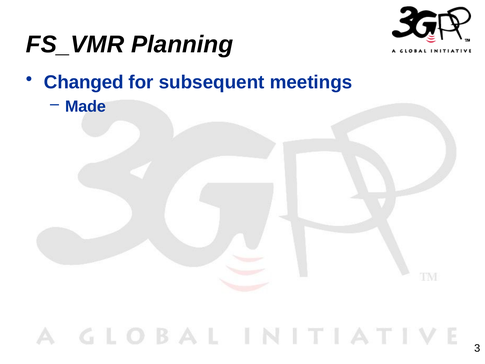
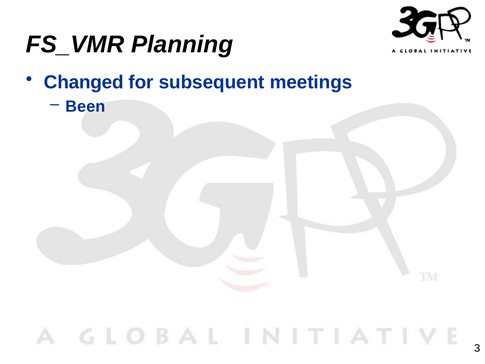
Made: Made -> Been
